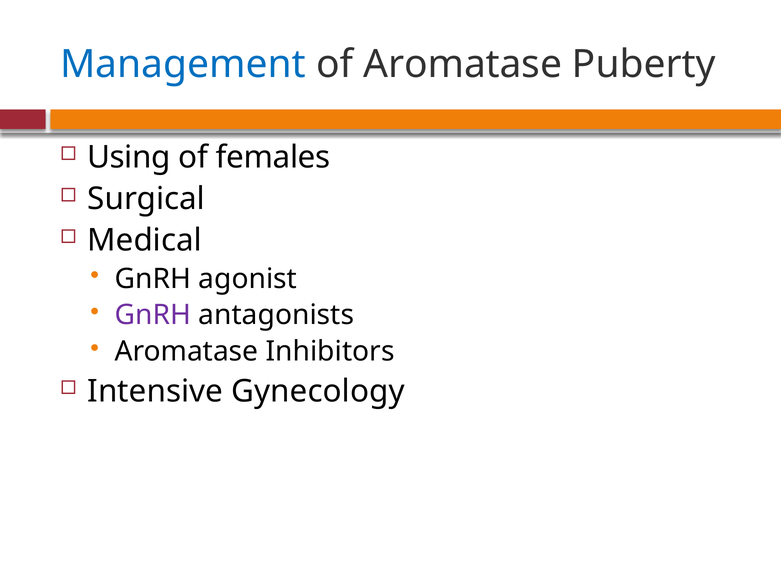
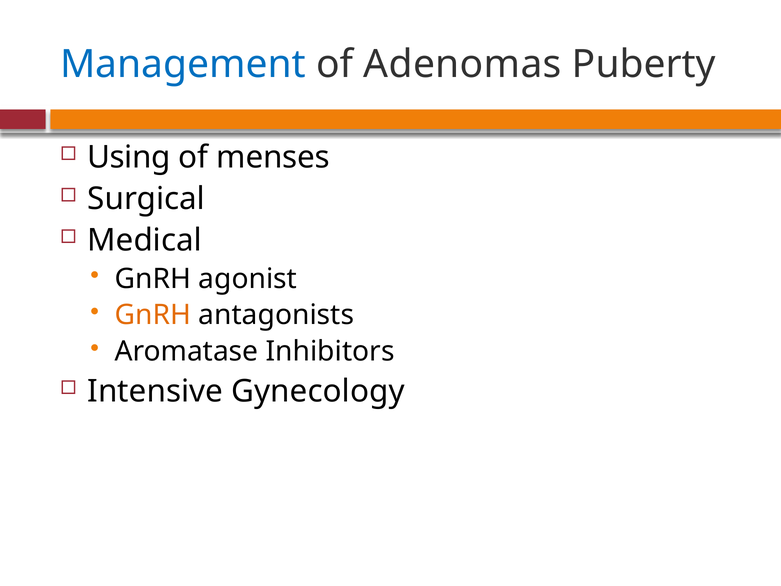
of Aromatase: Aromatase -> Adenomas
females: females -> menses
GnRH at (153, 315) colour: purple -> orange
